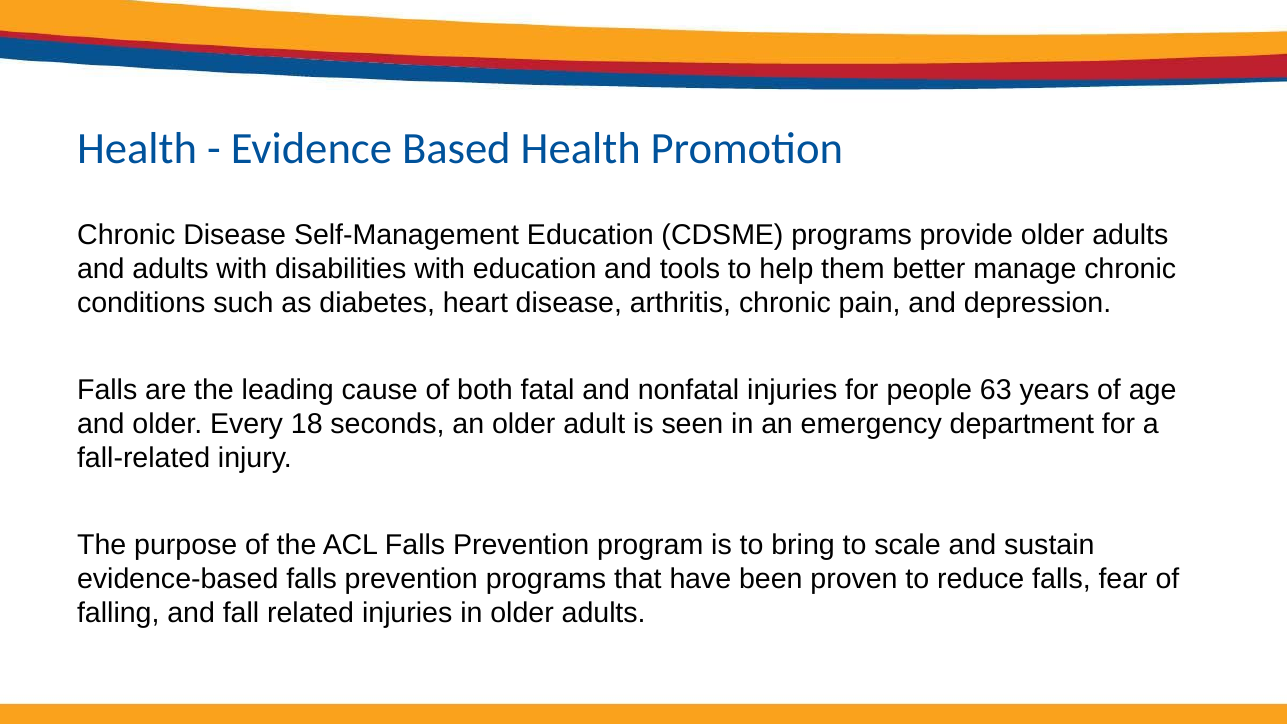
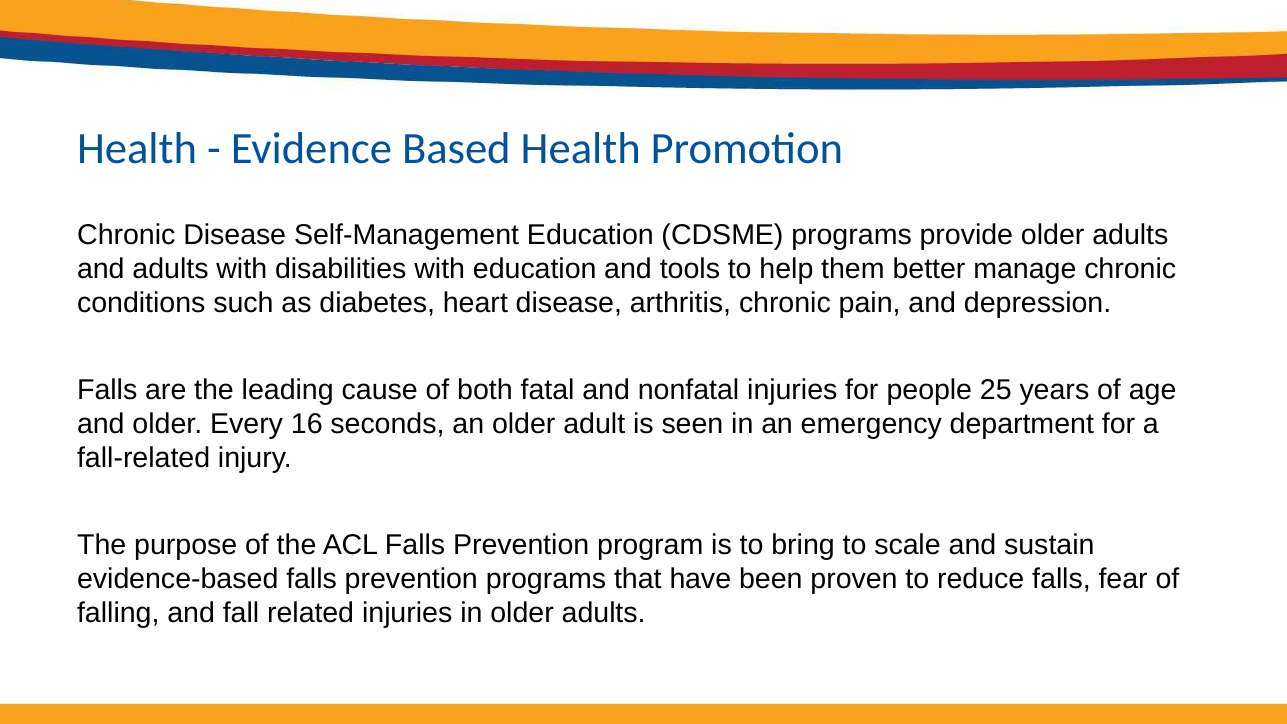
63: 63 -> 25
18: 18 -> 16
